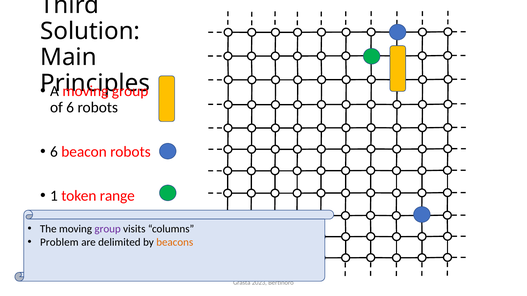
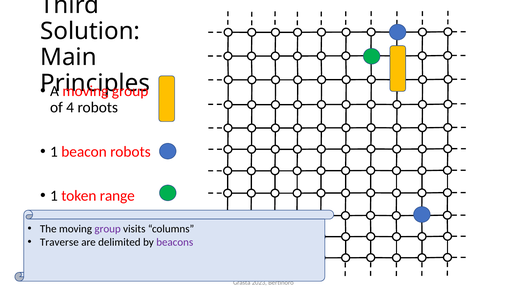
of 6: 6 -> 4
6 at (54, 152): 6 -> 1
Problem: Problem -> Traverse
beacons colour: orange -> purple
